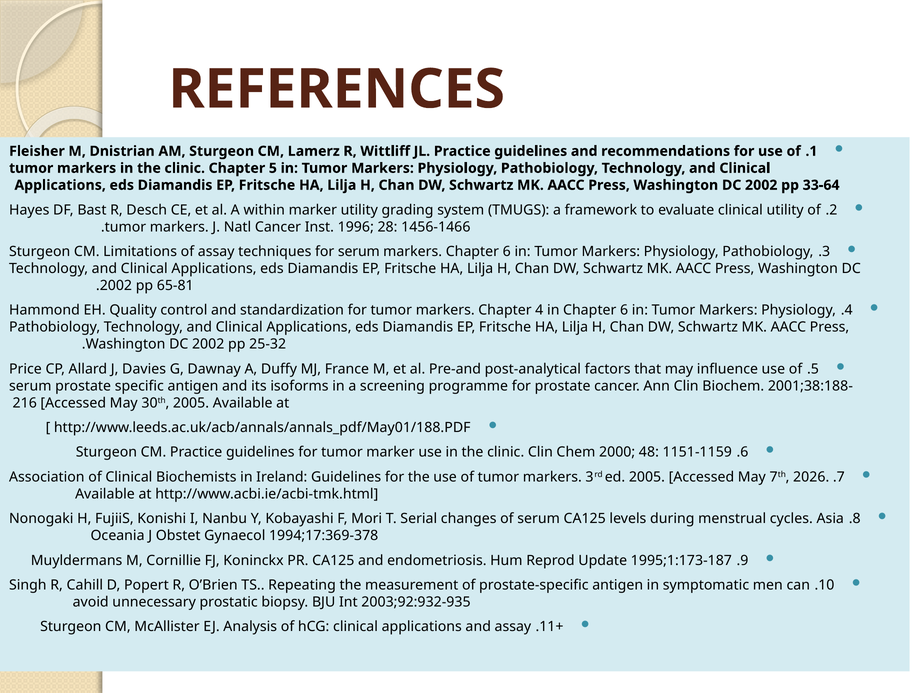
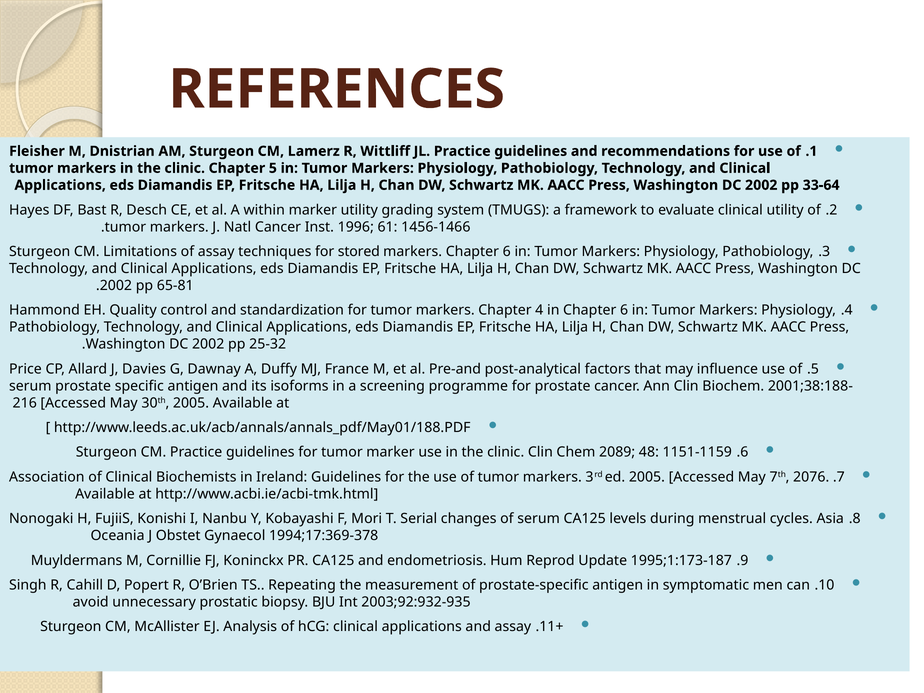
28: 28 -> 61
for serum: serum -> stored
2000: 2000 -> 2089
2026: 2026 -> 2076
